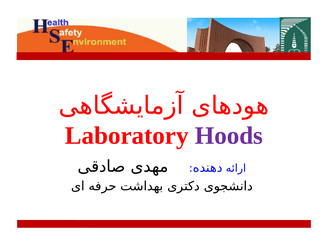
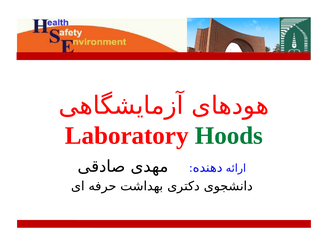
Hoods colour: purple -> green
